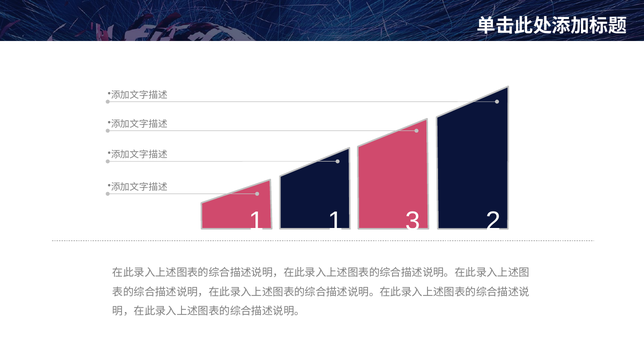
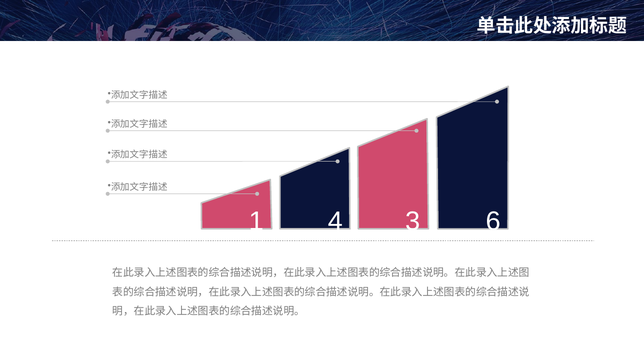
1 1: 1 -> 4
2: 2 -> 6
